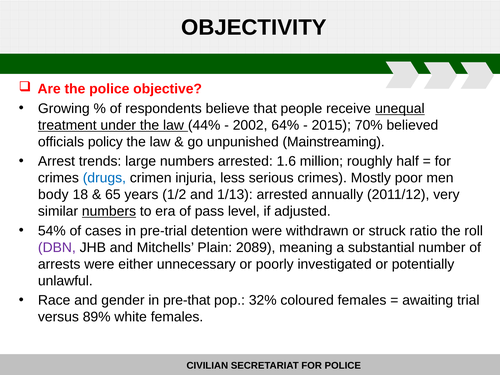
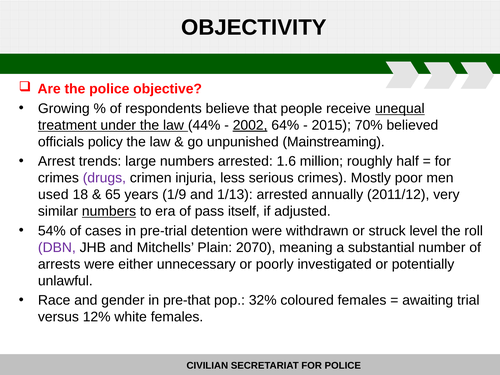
2002 underline: none -> present
drugs colour: blue -> purple
body: body -> used
1/2: 1/2 -> 1/9
level: level -> itself
ratio: ratio -> level
2089: 2089 -> 2070
89%: 89% -> 12%
